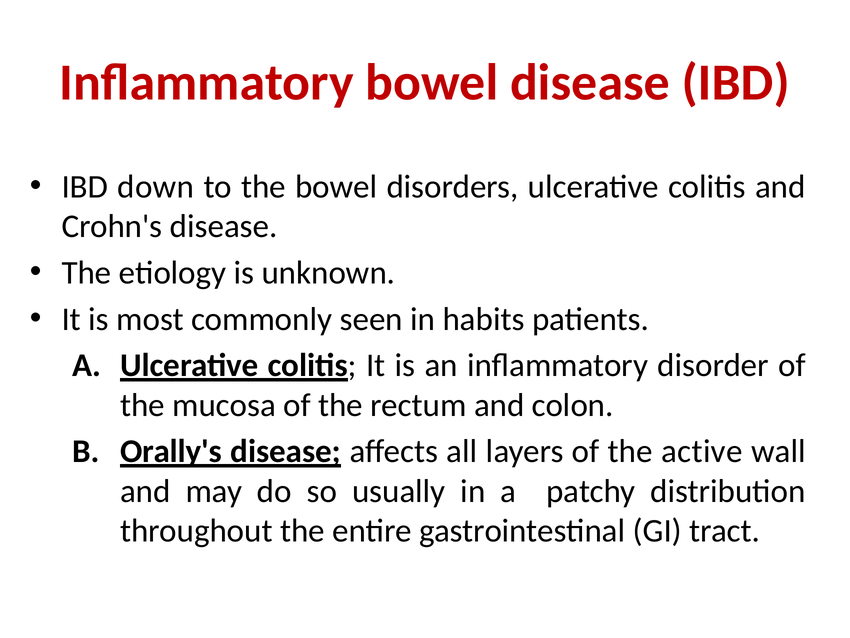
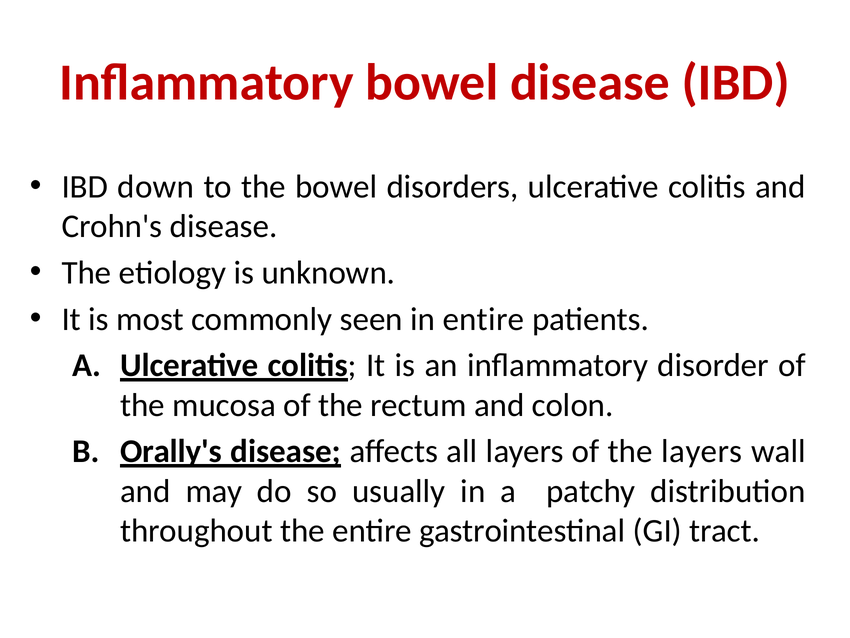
in habits: habits -> entire
the active: active -> layers
